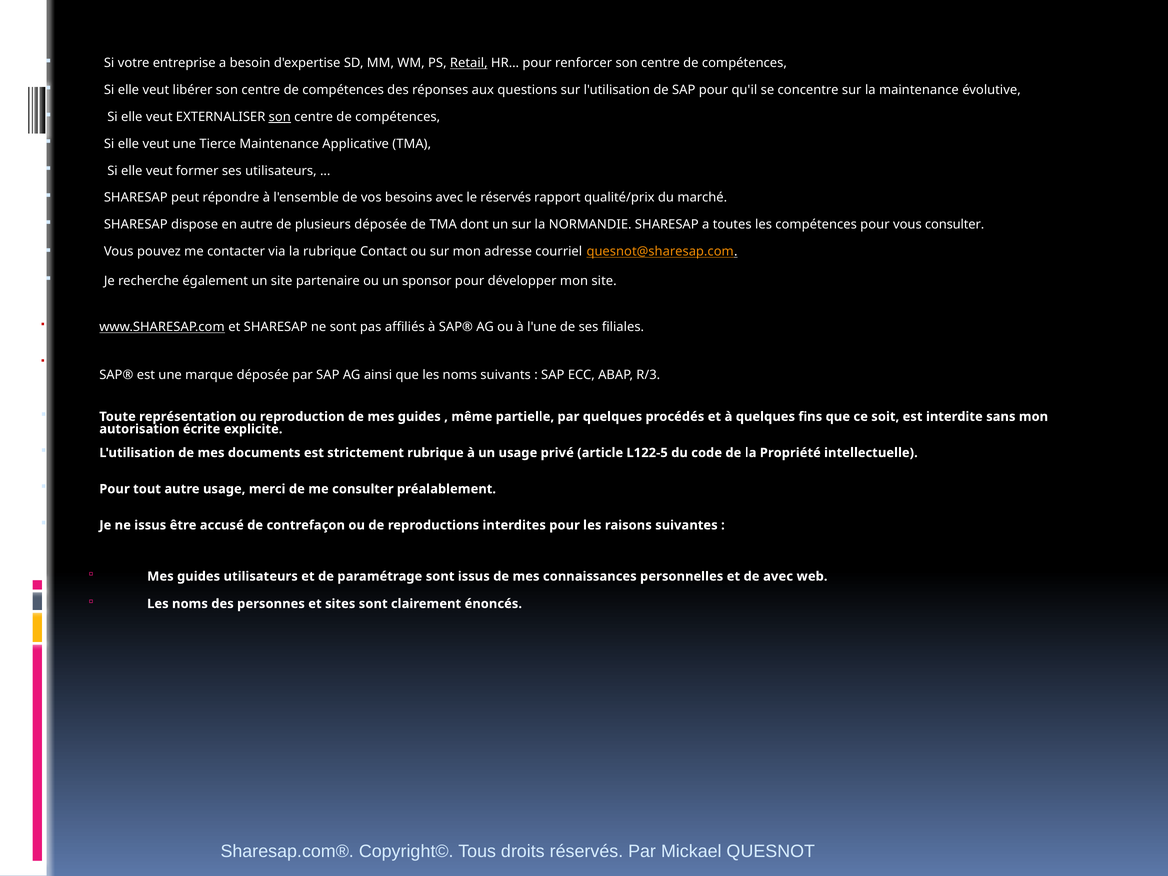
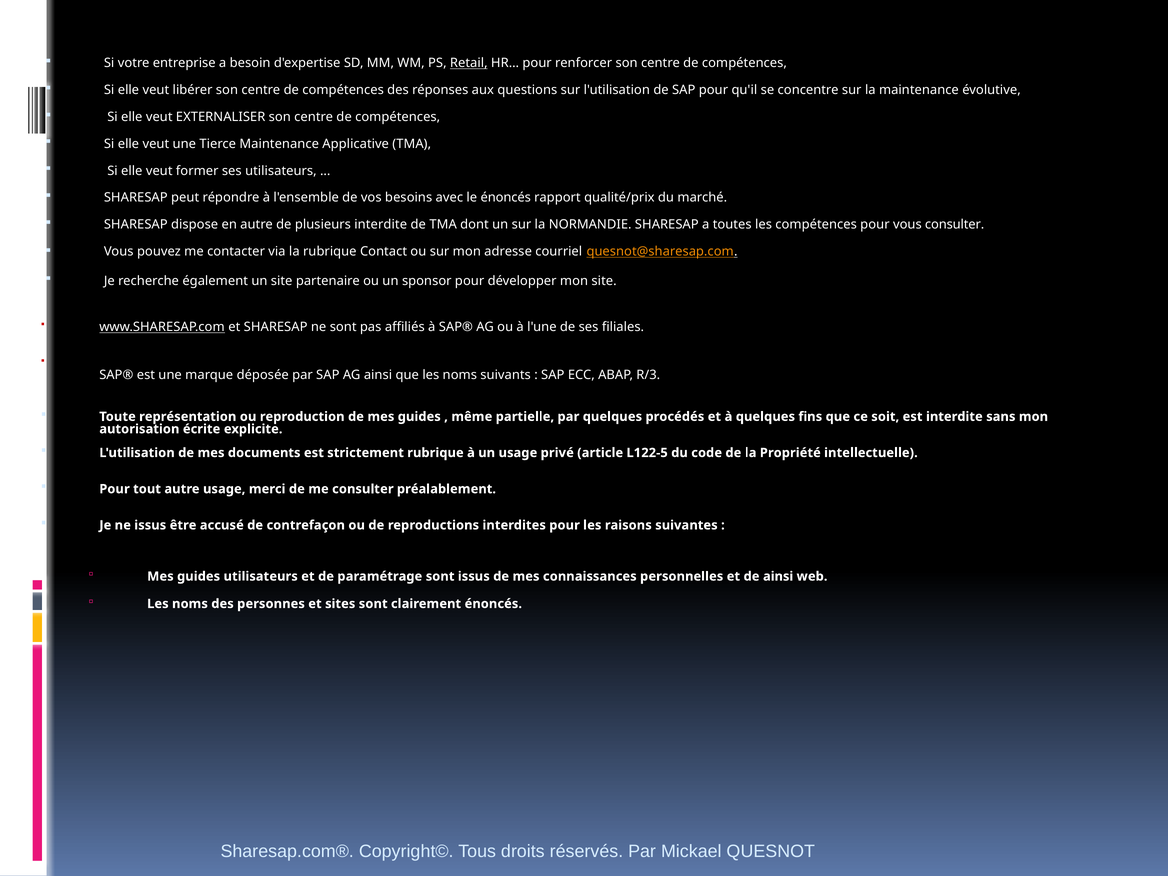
son at (280, 117) underline: present -> none
le réservés: réservés -> énoncés
plusieurs déposée: déposée -> interdite
de avec: avec -> ainsi
